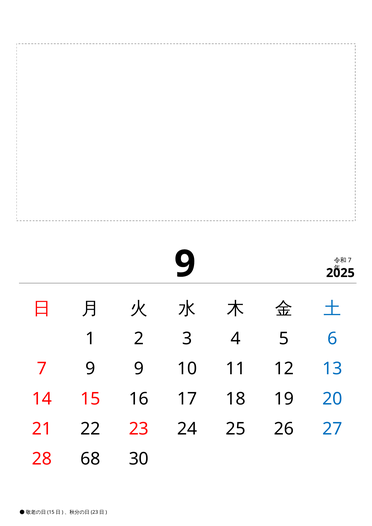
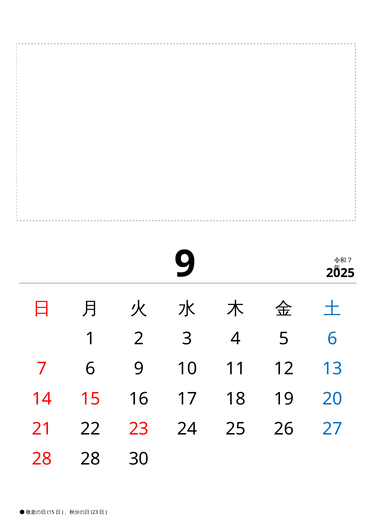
7 9: 9 -> 6
28 68: 68 -> 28
